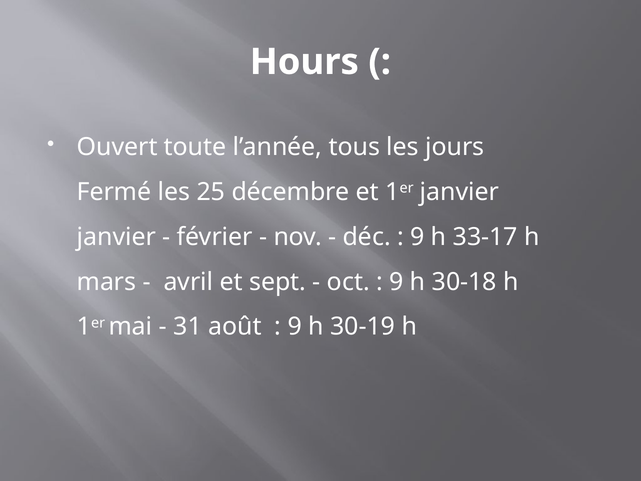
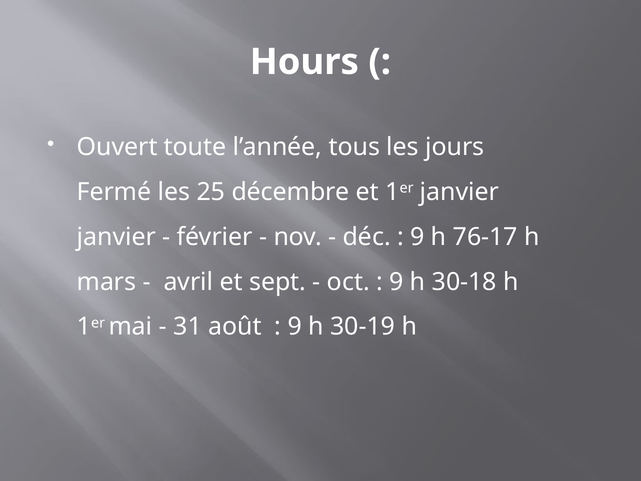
33-17: 33-17 -> 76-17
